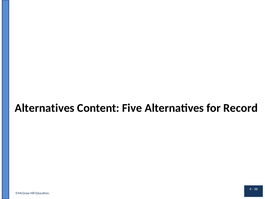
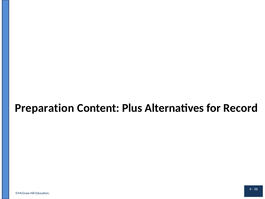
Alternatives at (45, 108): Alternatives -> Preparation
Five: Five -> Plus
